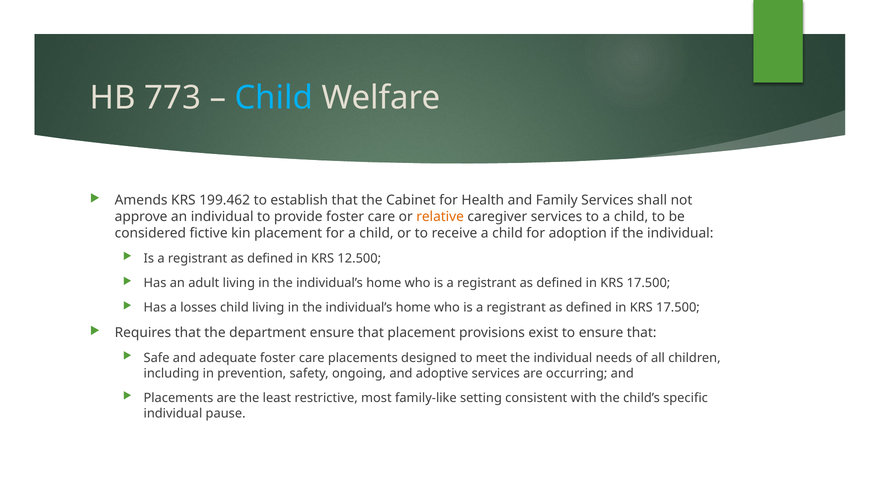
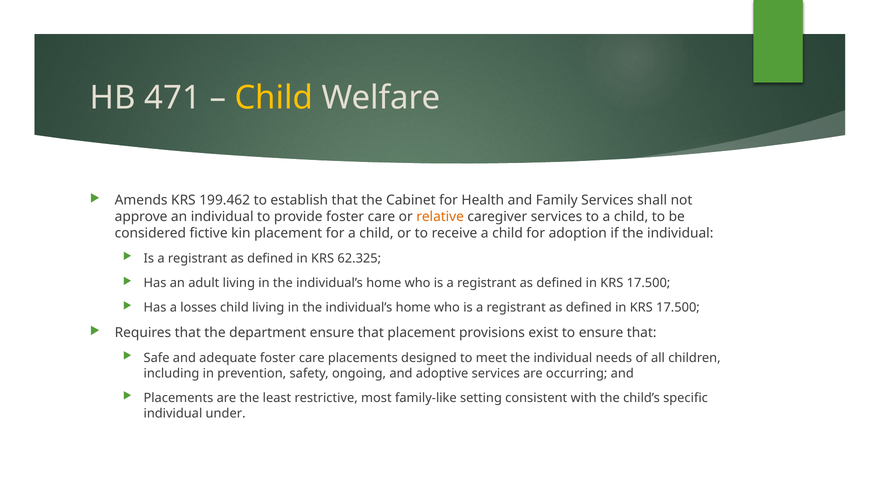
773: 773 -> 471
Child at (274, 98) colour: light blue -> yellow
12.500: 12.500 -> 62.325
pause: pause -> under
